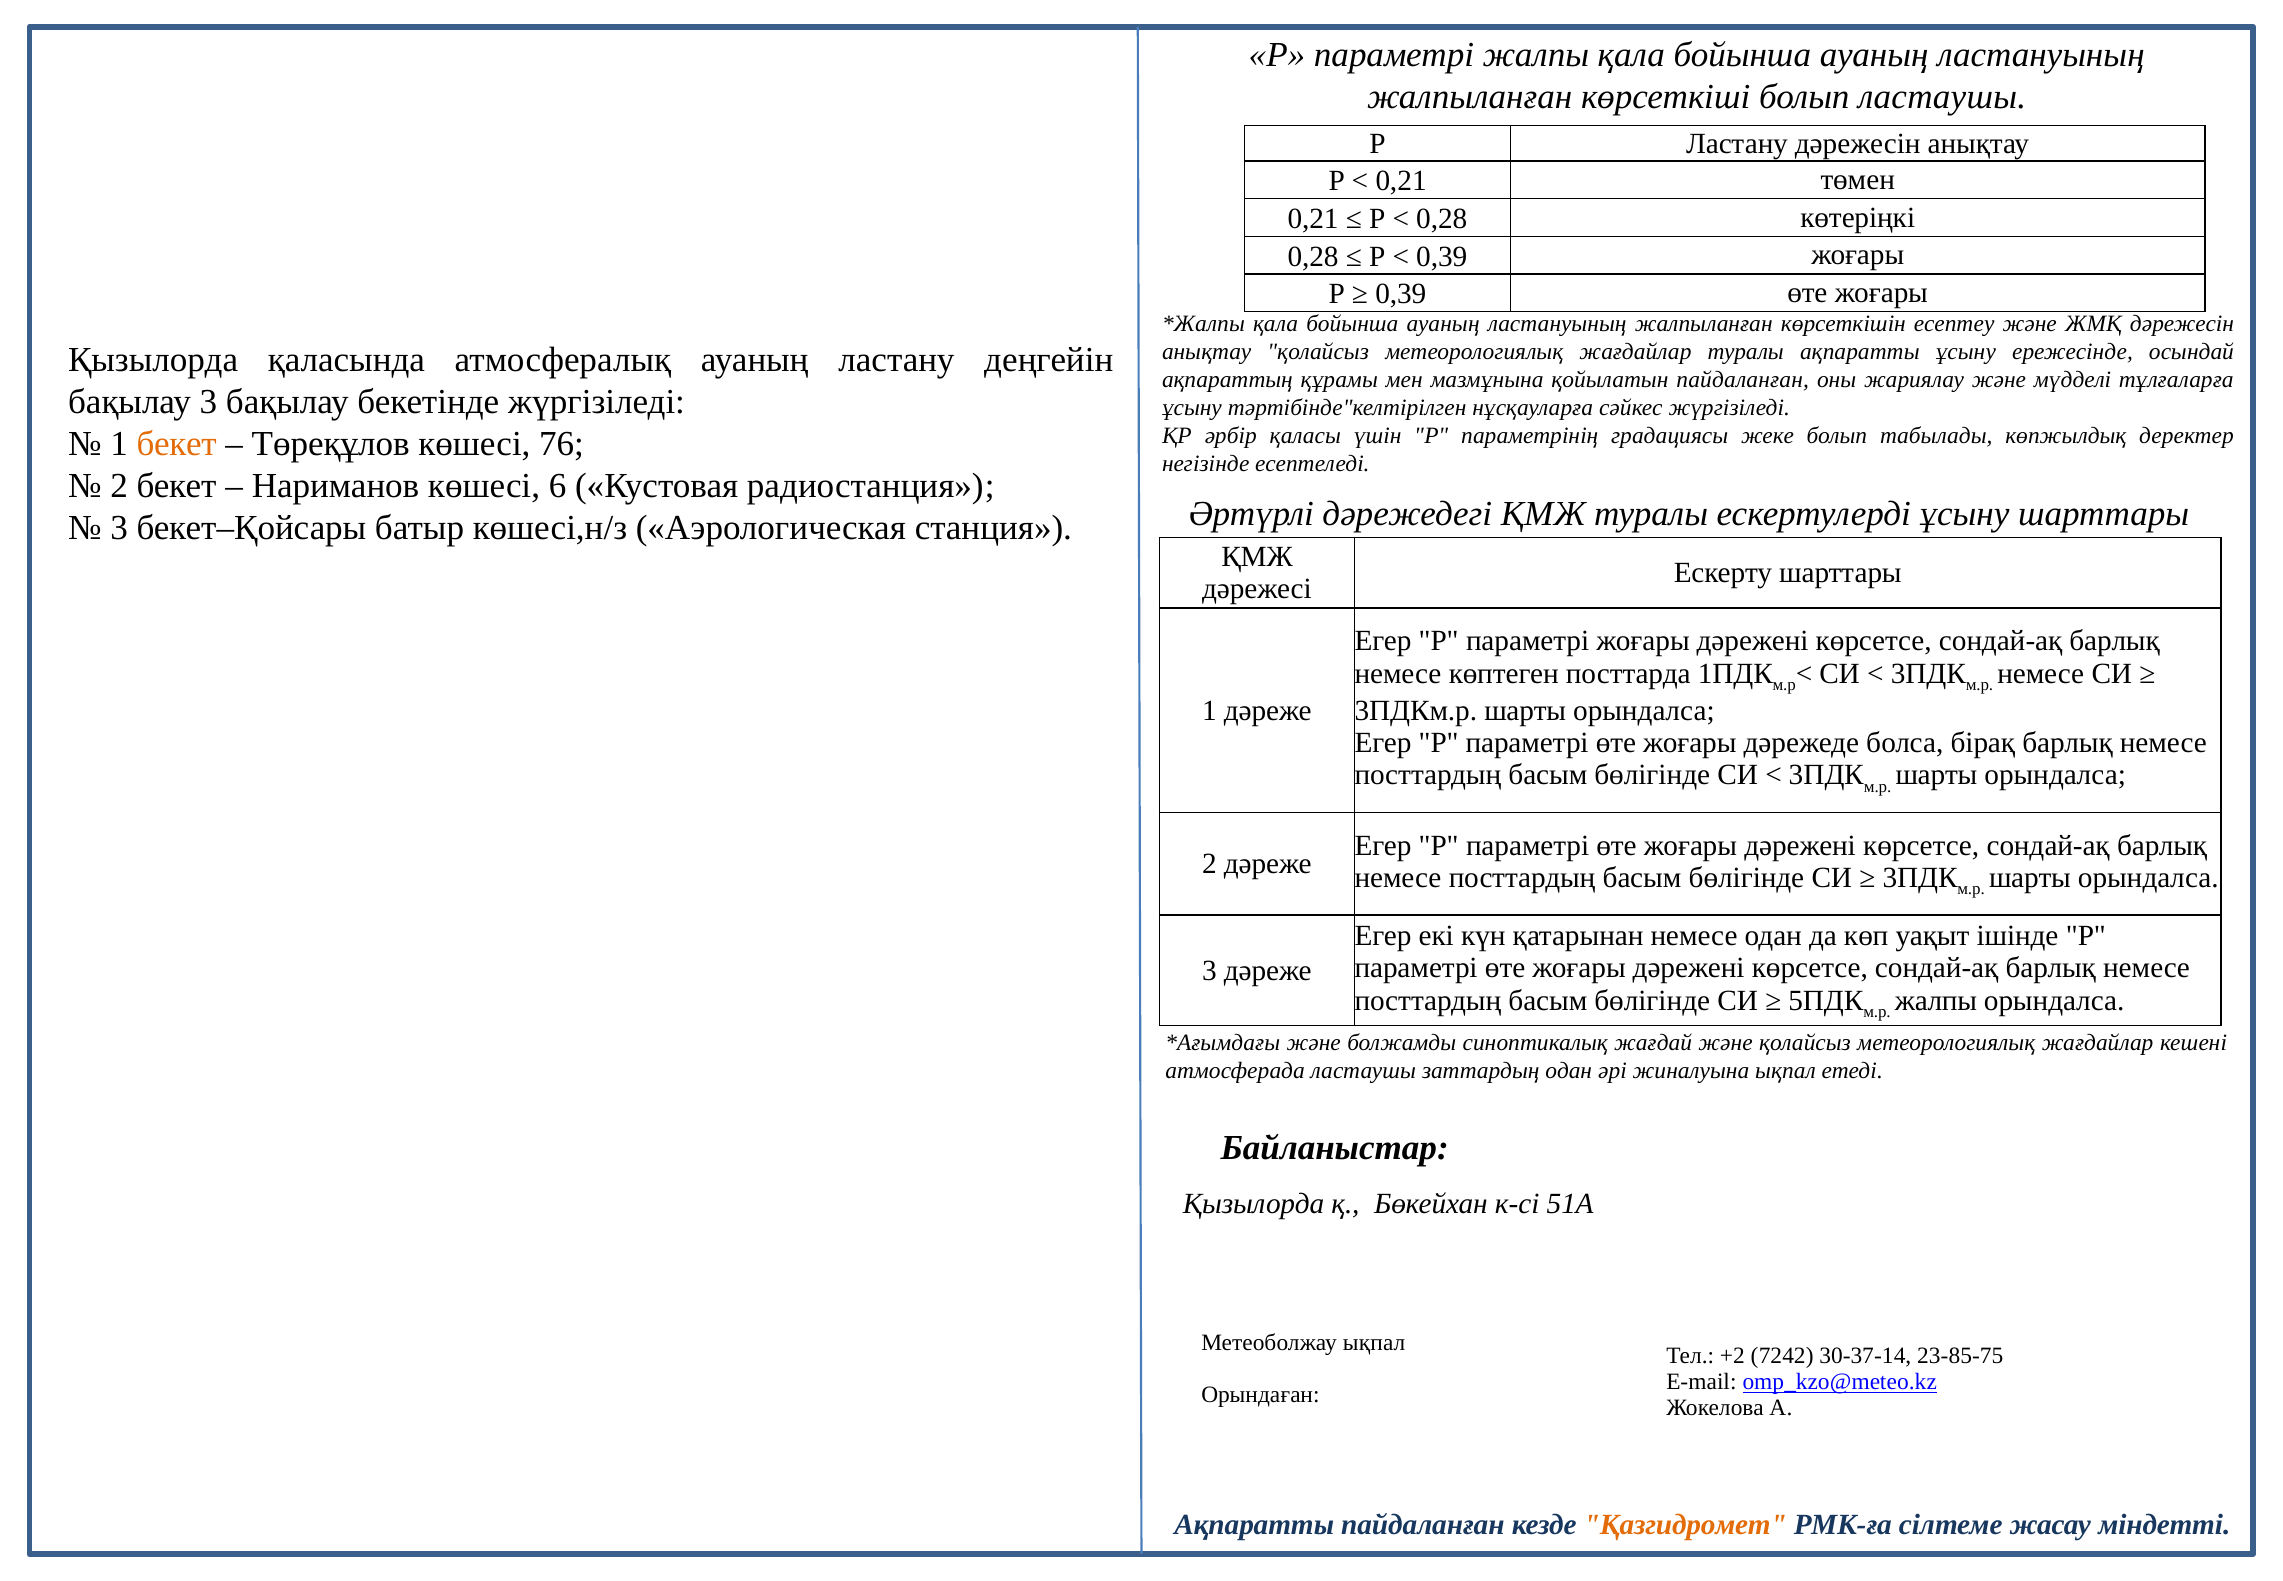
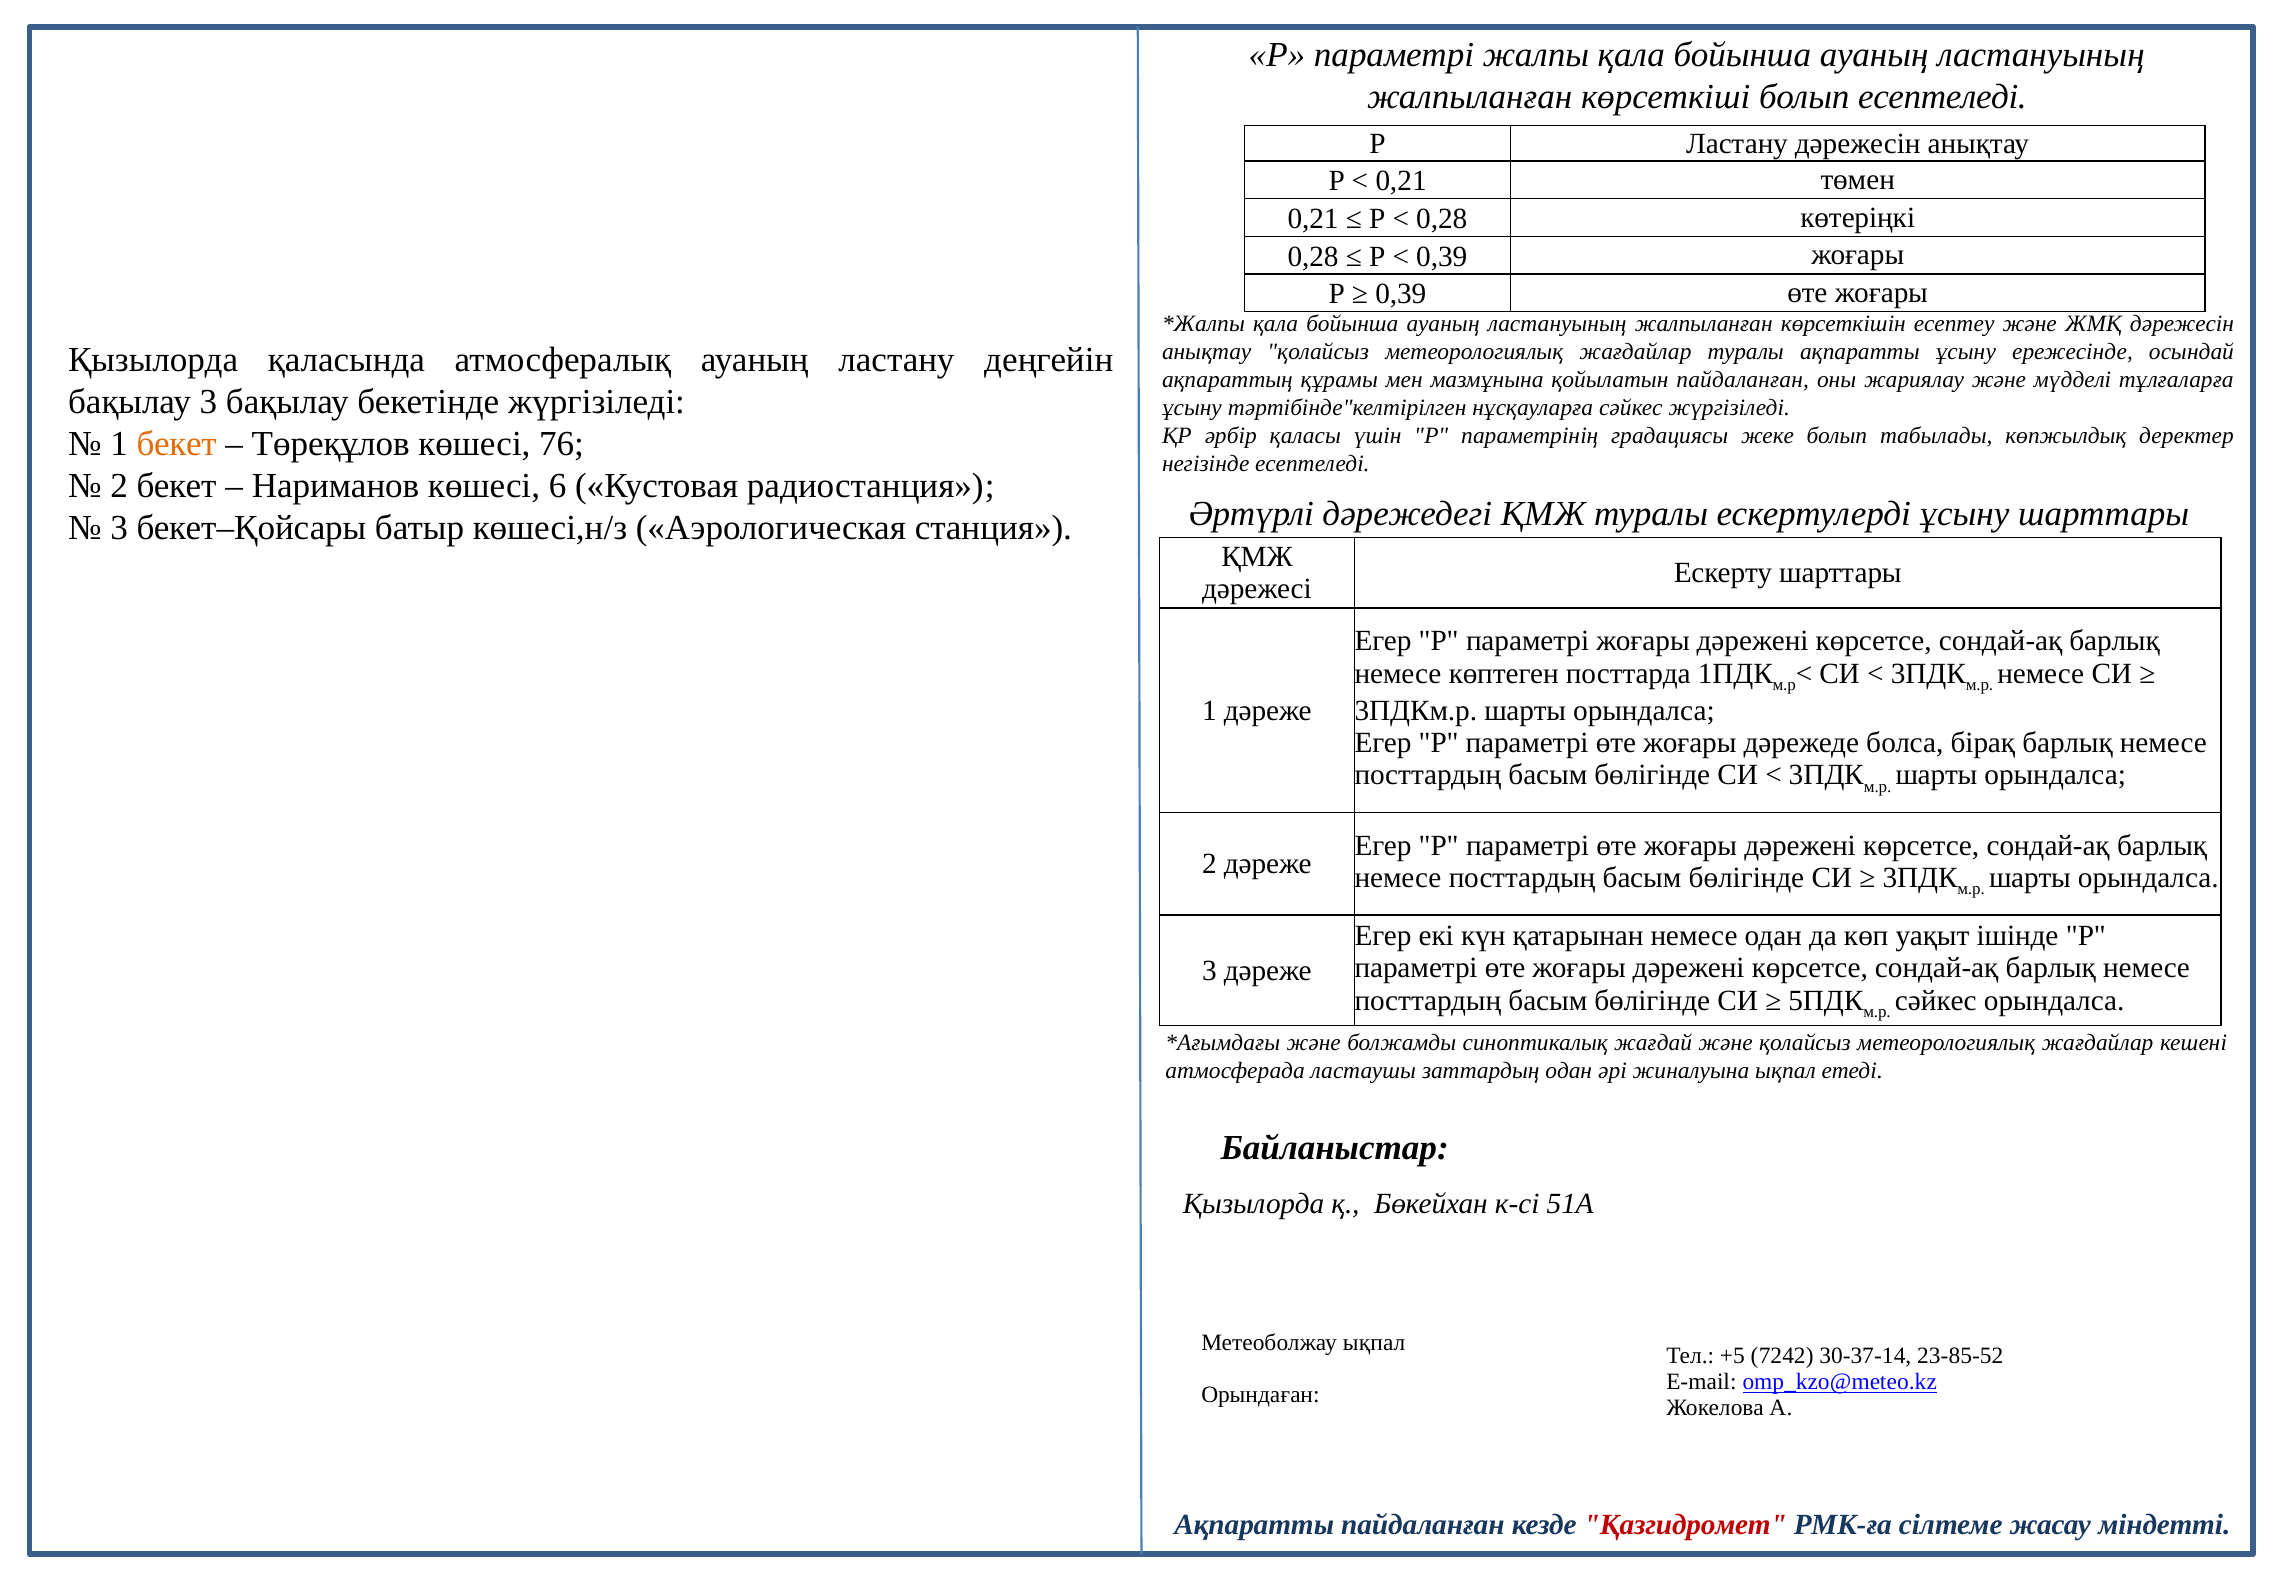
болып ластаушы: ластаушы -> есептеледі
жалпы at (1936, 1000): жалпы -> сәйкес
+2: +2 -> +5
23-85-75: 23-85-75 -> 23-85-52
Қазгидромет colour: orange -> red
